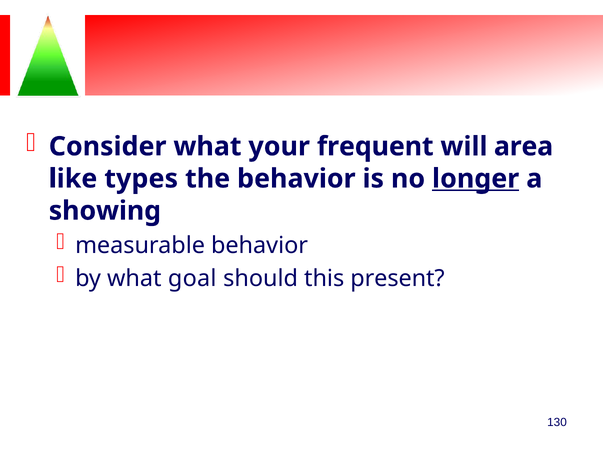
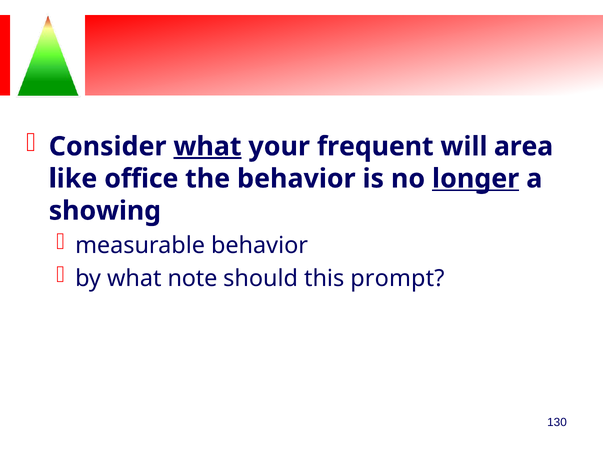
what at (207, 147) underline: none -> present
types: types -> office
goal: goal -> note
present: present -> prompt
